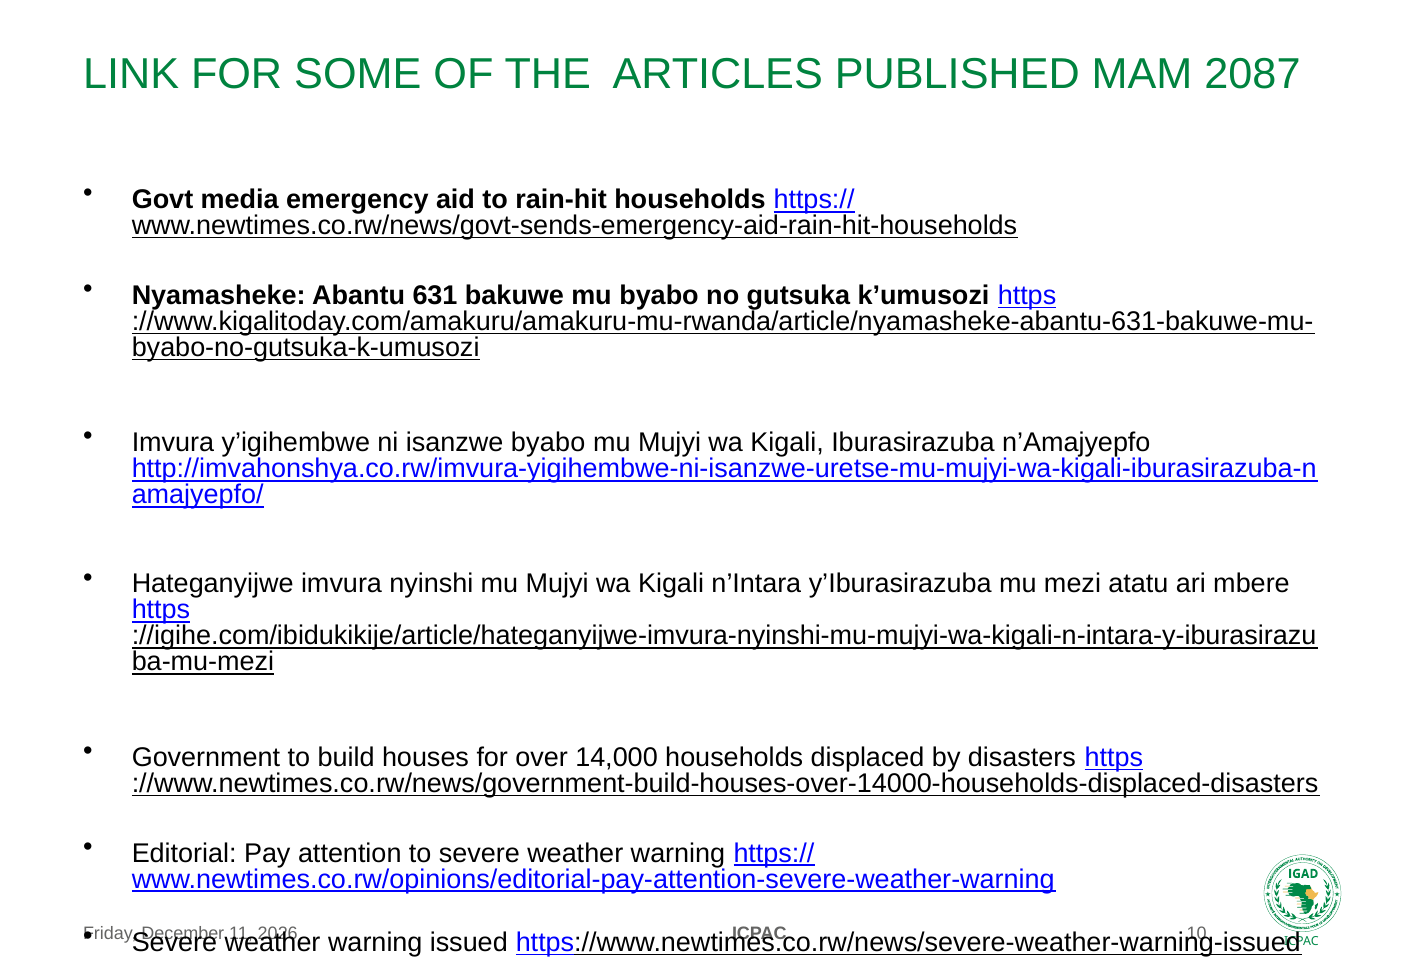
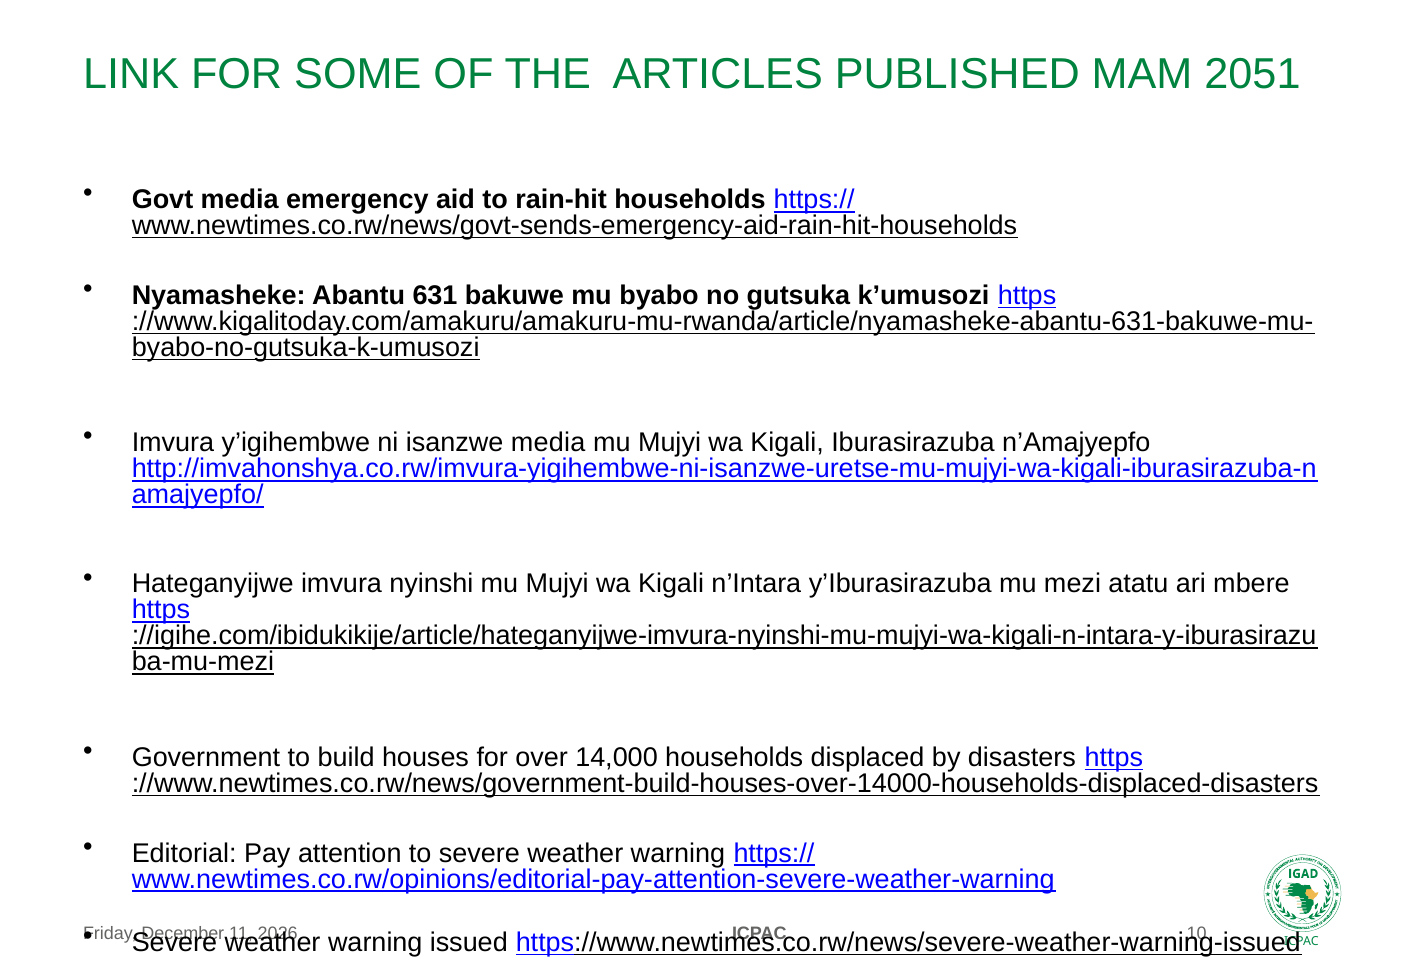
2087: 2087 -> 2051
isanzwe byabo: byabo -> media
